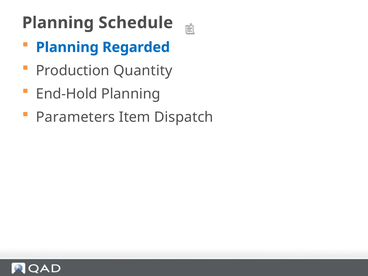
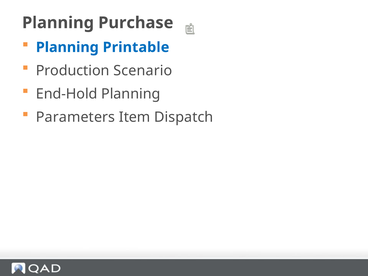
Schedule: Schedule -> Purchase
Regarded: Regarded -> Printable
Quantity: Quantity -> Scenario
